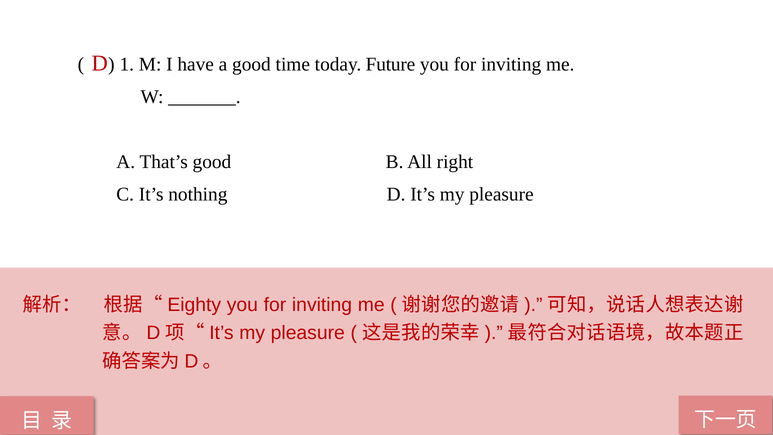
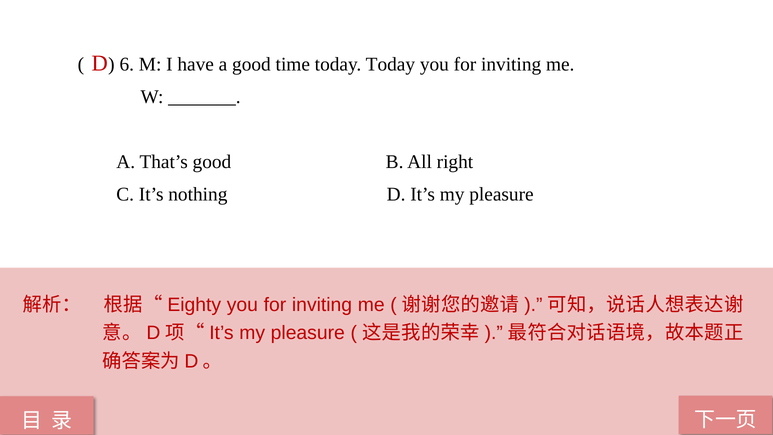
1: 1 -> 6
today Future: Future -> Today
